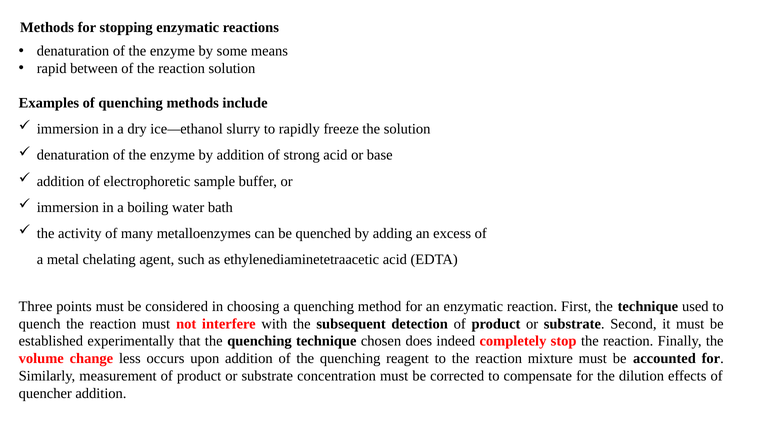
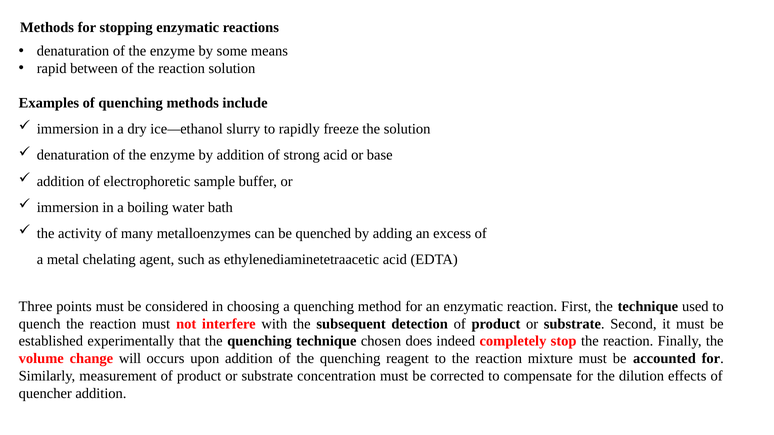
less: less -> will
